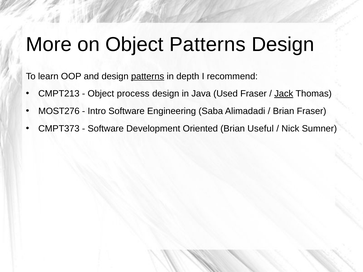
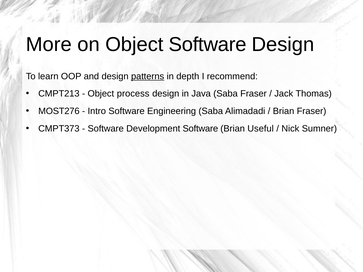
Object Patterns: Patterns -> Software
Java Used: Used -> Saba
Jack underline: present -> none
Development Oriented: Oriented -> Software
